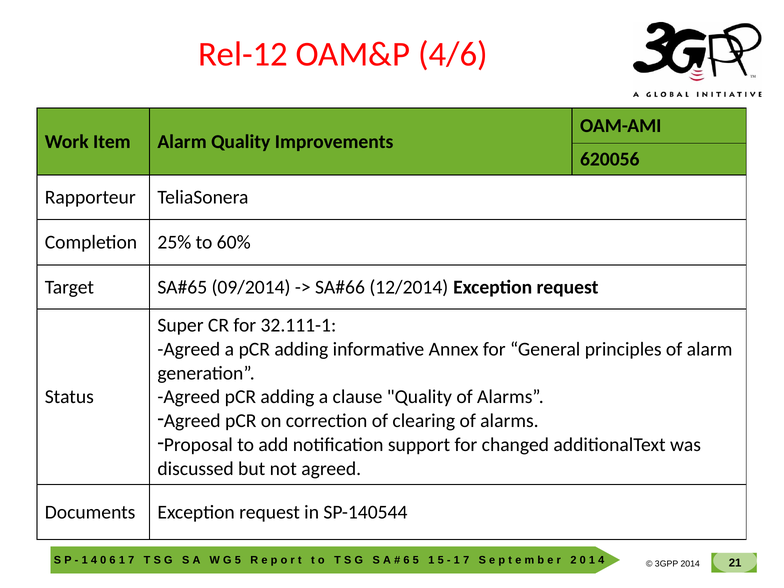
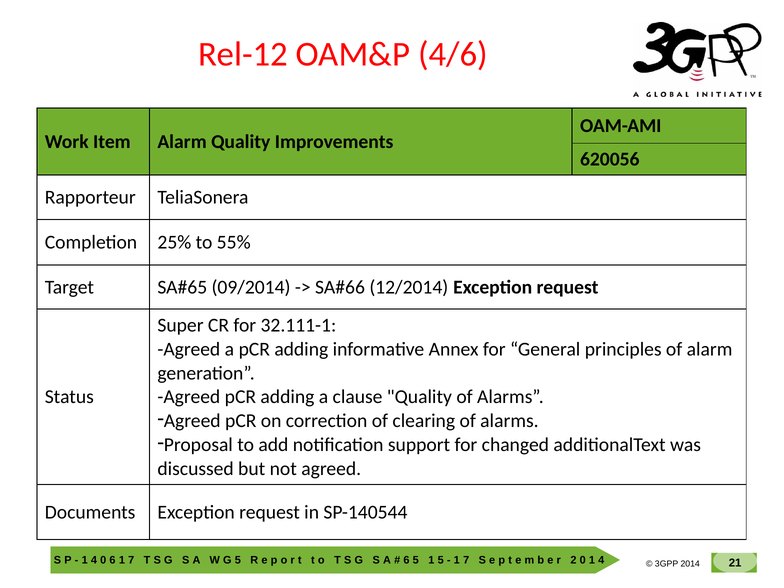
60%: 60% -> 55%
